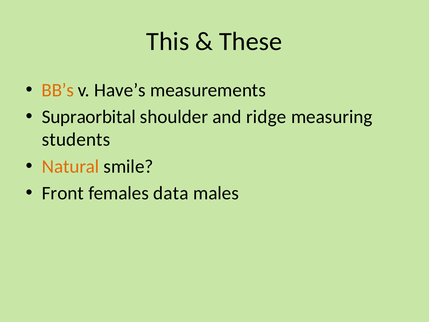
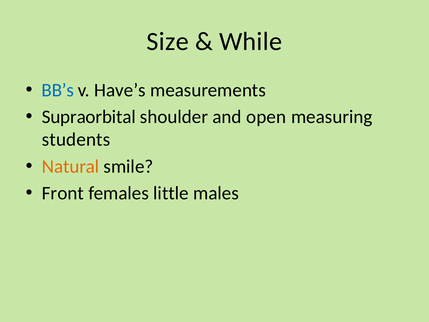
This: This -> Size
These: These -> While
BB’s colour: orange -> blue
ridge: ridge -> open
data: data -> little
